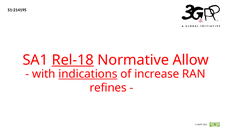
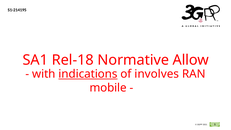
Rel-18 underline: present -> none
increase: increase -> involves
refines: refines -> mobile
